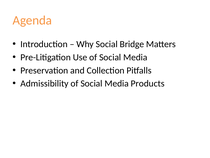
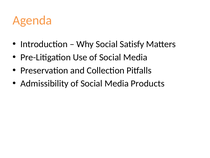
Bridge: Bridge -> Satisfy
